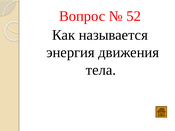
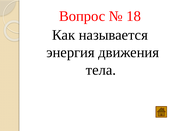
52: 52 -> 18
